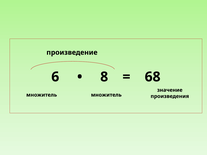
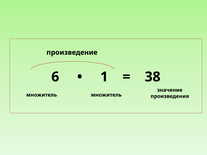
8: 8 -> 1
68: 68 -> 38
